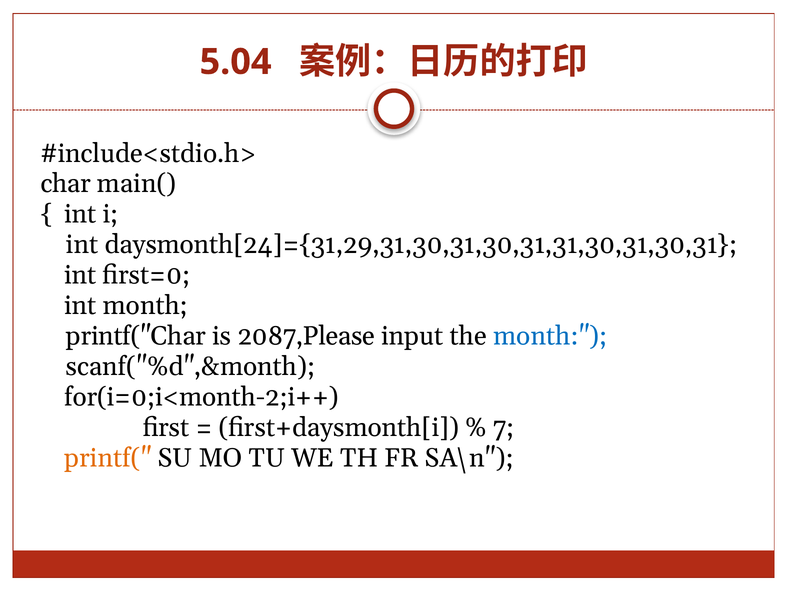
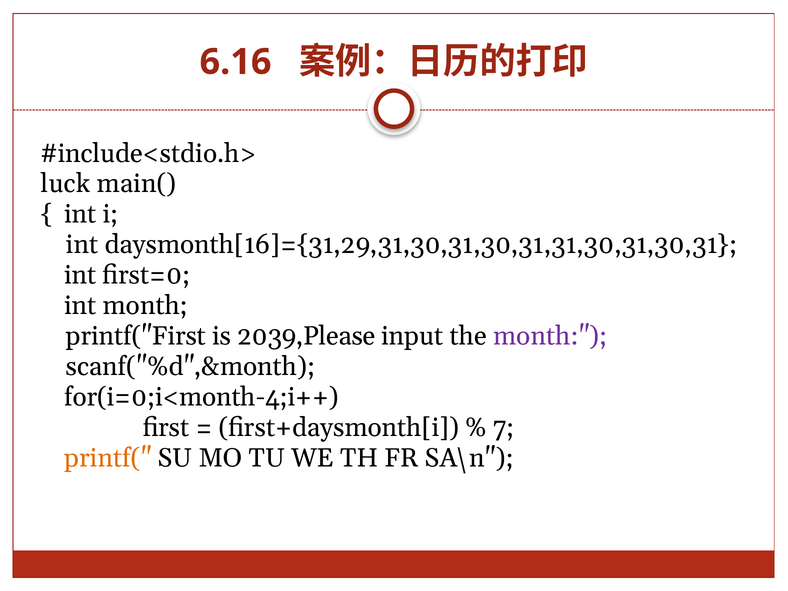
5.04: 5.04 -> 6.16
char: char -> luck
daysmonth[24]={31,29,31,30,31,30,31,31,30,31,30,31: daysmonth[24]={31,29,31,30,31,30,31,31,30,31,30,31 -> daysmonth[16]={31,29,31,30,31,30,31,31,30,31,30,31
printf("Char: printf("Char -> printf("First
2087,Please: 2087,Please -> 2039,Please
month at (550, 336) colour: blue -> purple
for(i=0;i<month-2;i++: for(i=0;i<month-2;i++ -> for(i=0;i<month-4;i++
